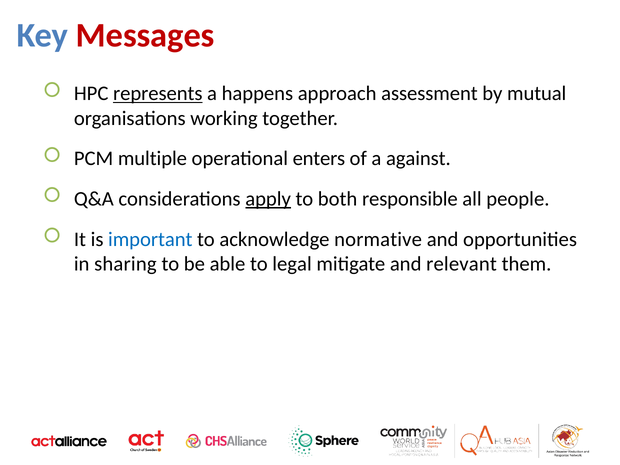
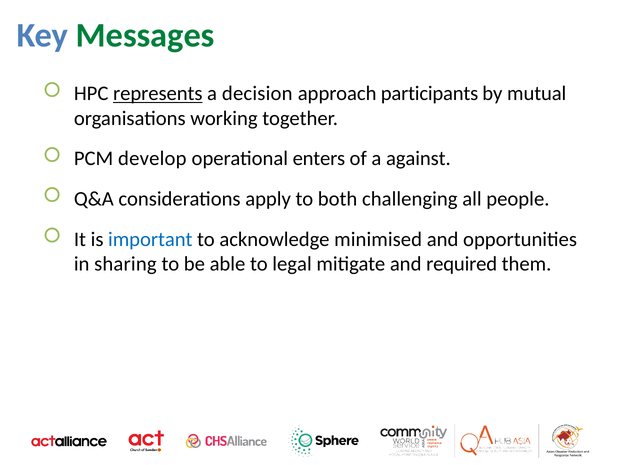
Messages colour: red -> green
happens: happens -> decision
assessment: assessment -> participants
multiple: multiple -> develop
apply underline: present -> none
responsible: responsible -> challenging
normative: normative -> minimised
relevant: relevant -> required
